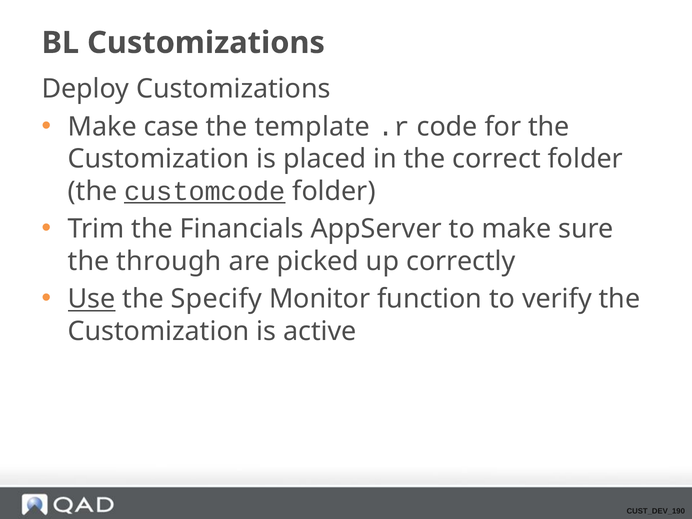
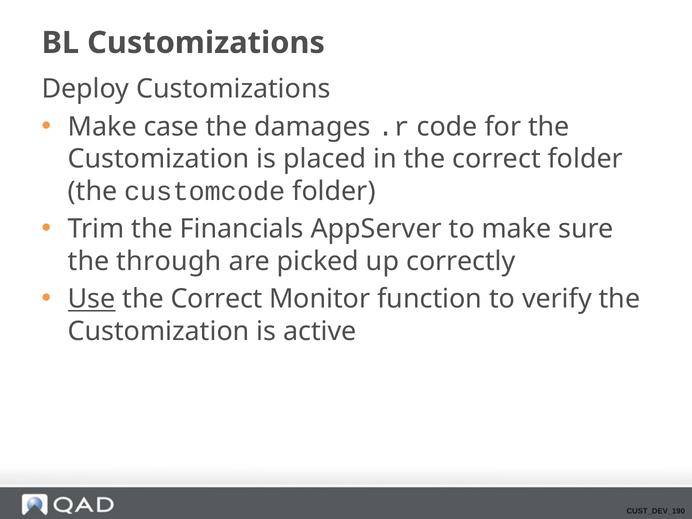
template: template -> damages
customcode underline: present -> none
Specify at (216, 299): Specify -> Correct
